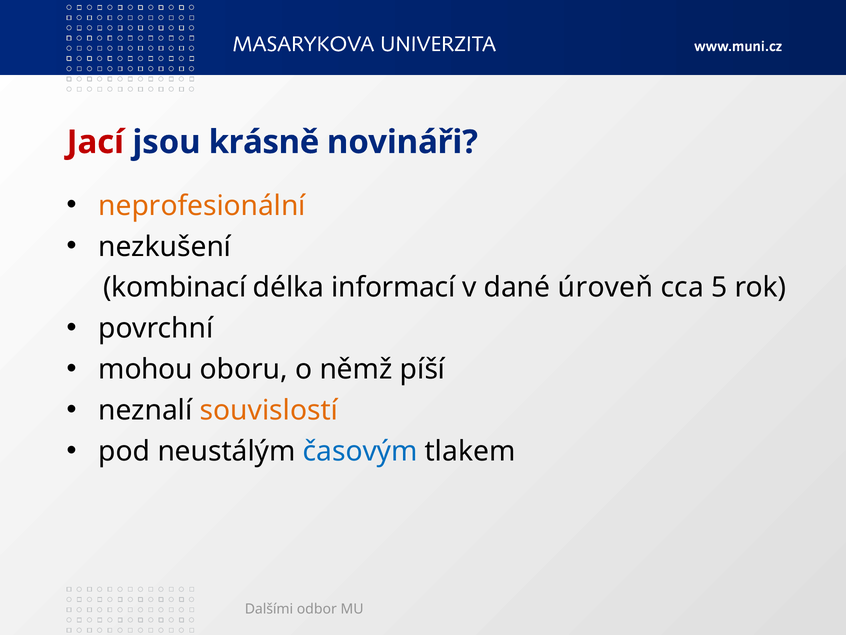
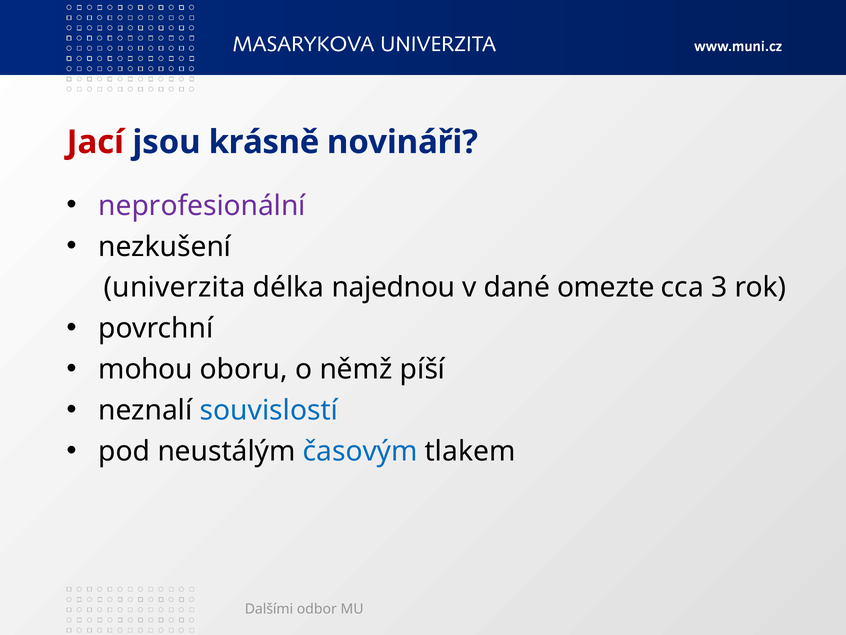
neprofesionální colour: orange -> purple
kombinací: kombinací -> univerzita
informací: informací -> najednou
úroveň: úroveň -> omezte
5: 5 -> 3
souvislostí colour: orange -> blue
